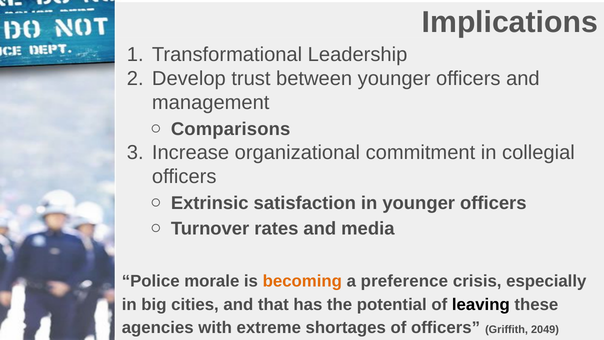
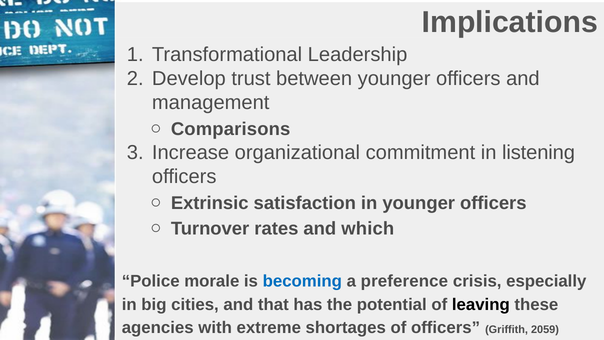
collegial: collegial -> listening
media: media -> which
becoming colour: orange -> blue
2049: 2049 -> 2059
